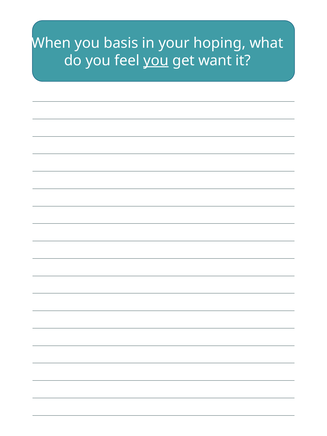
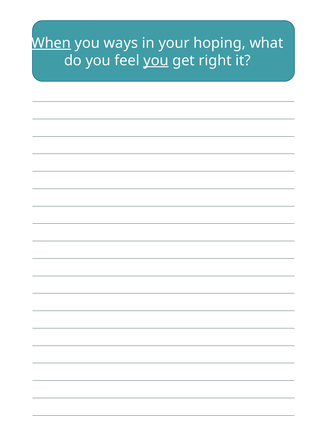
When underline: none -> present
basis: basis -> ways
want: want -> right
